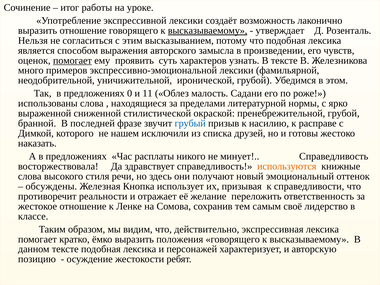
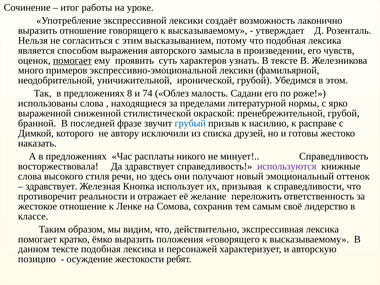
высказываемому at (208, 31) underline: present -> none
0: 0 -> 8
11: 11 -> 74
нашем: нашем -> автору
используются colour: orange -> purple
обсуждены at (51, 186): обсуждены -> здравствует
